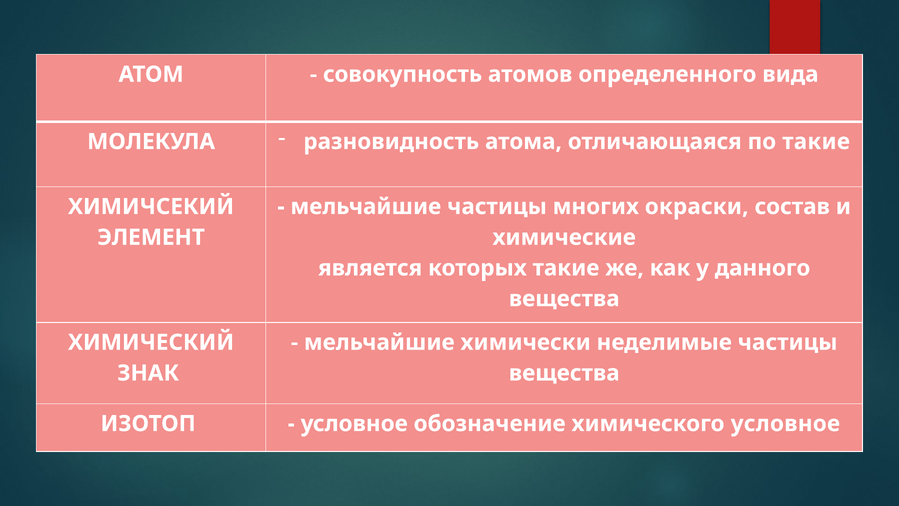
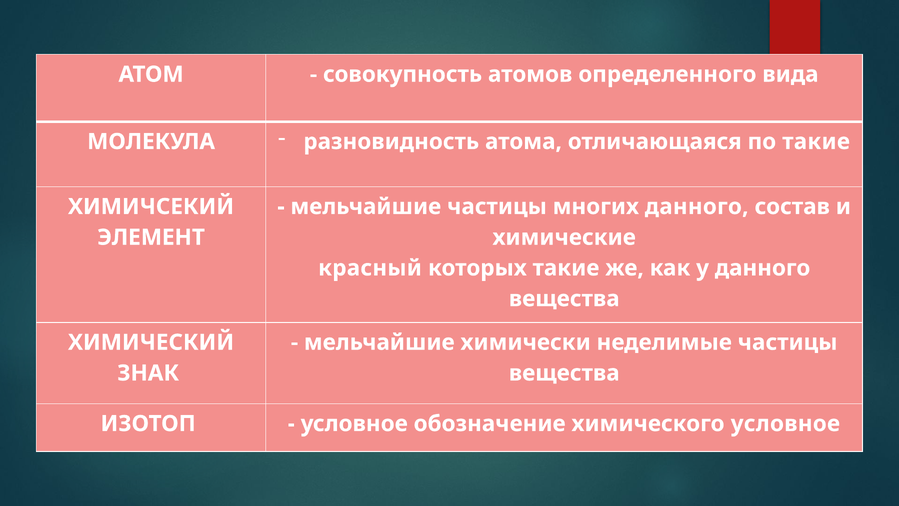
многих окраски: окраски -> данного
является: является -> красный
